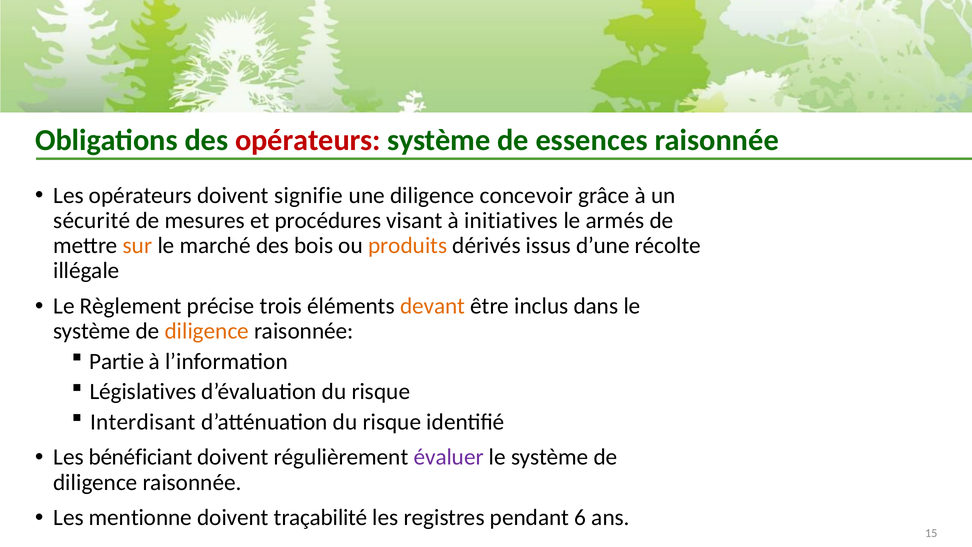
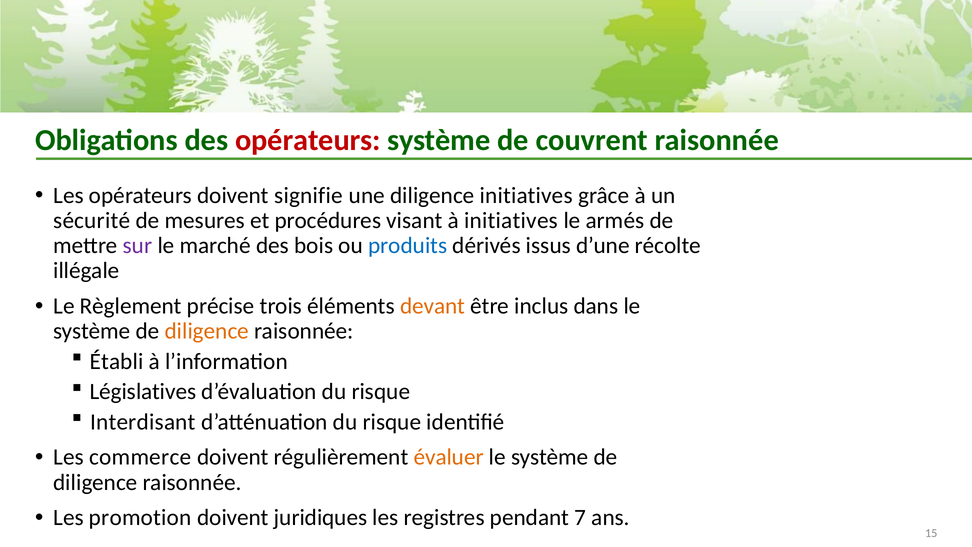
essences: essences -> couvrent
diligence concevoir: concevoir -> initiatives
sur colour: orange -> purple
produits colour: orange -> blue
Partie: Partie -> Établi
bénéficiant: bénéficiant -> commerce
évaluer colour: purple -> orange
mentionne: mentionne -> promotion
traçabilité: traçabilité -> juridiques
6: 6 -> 7
